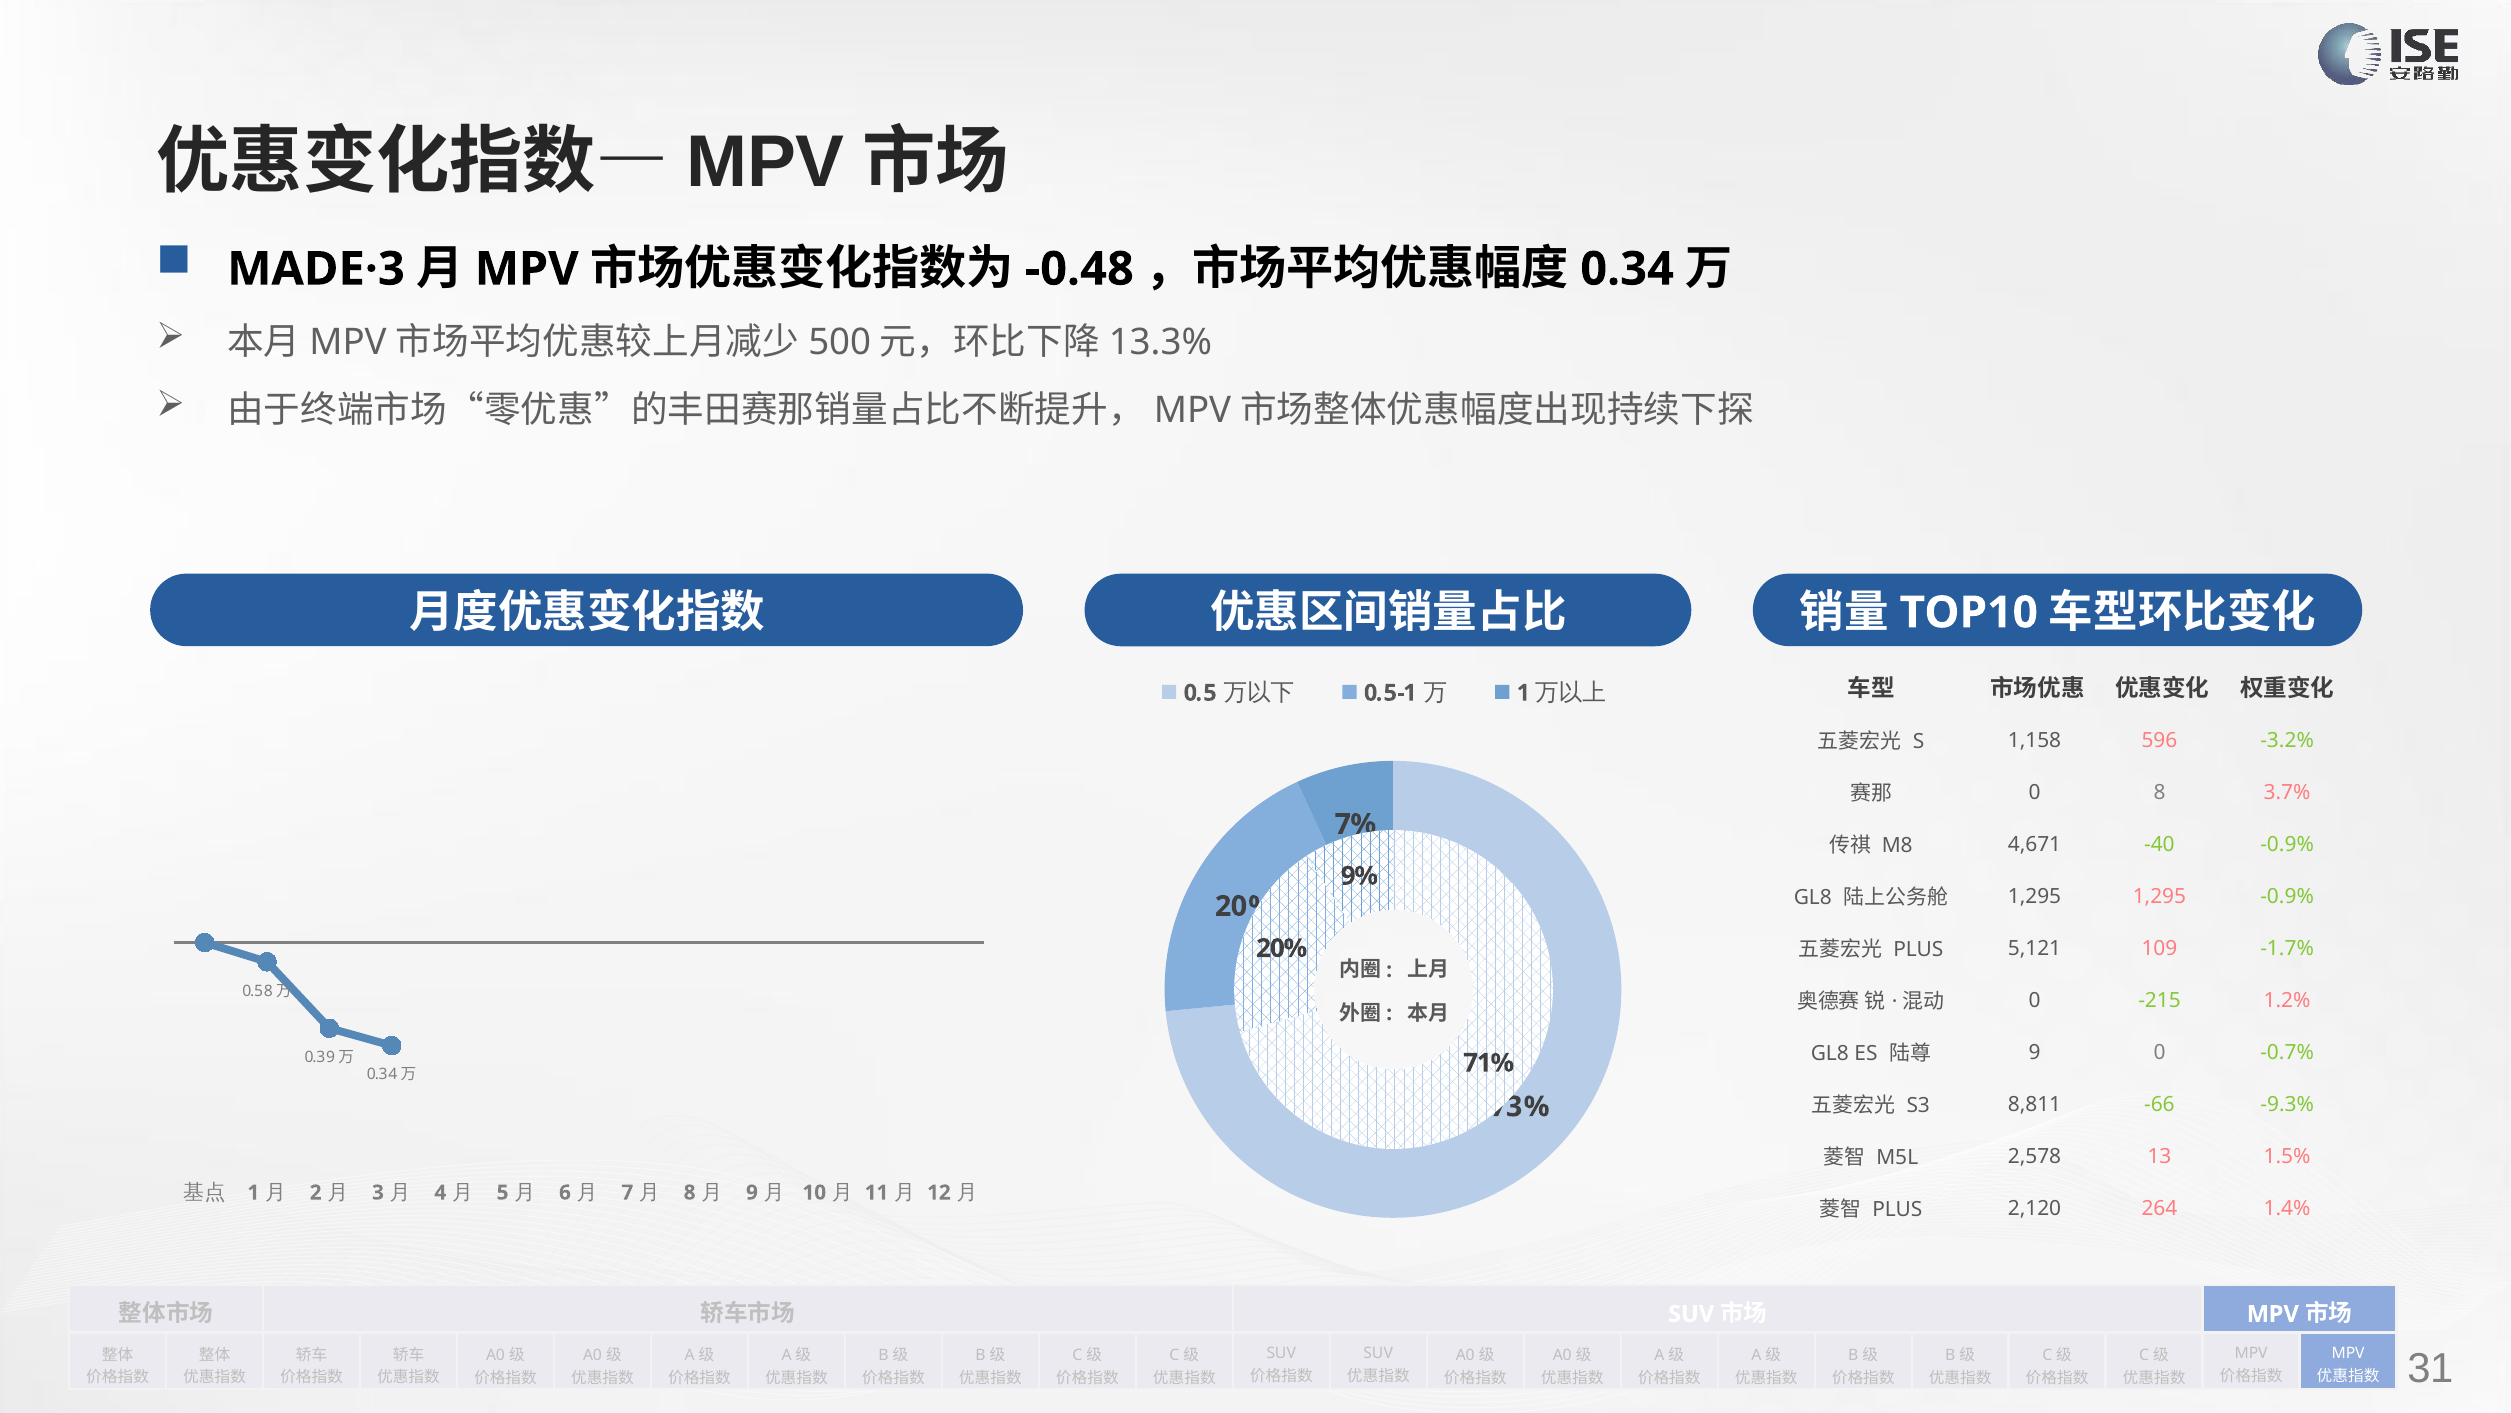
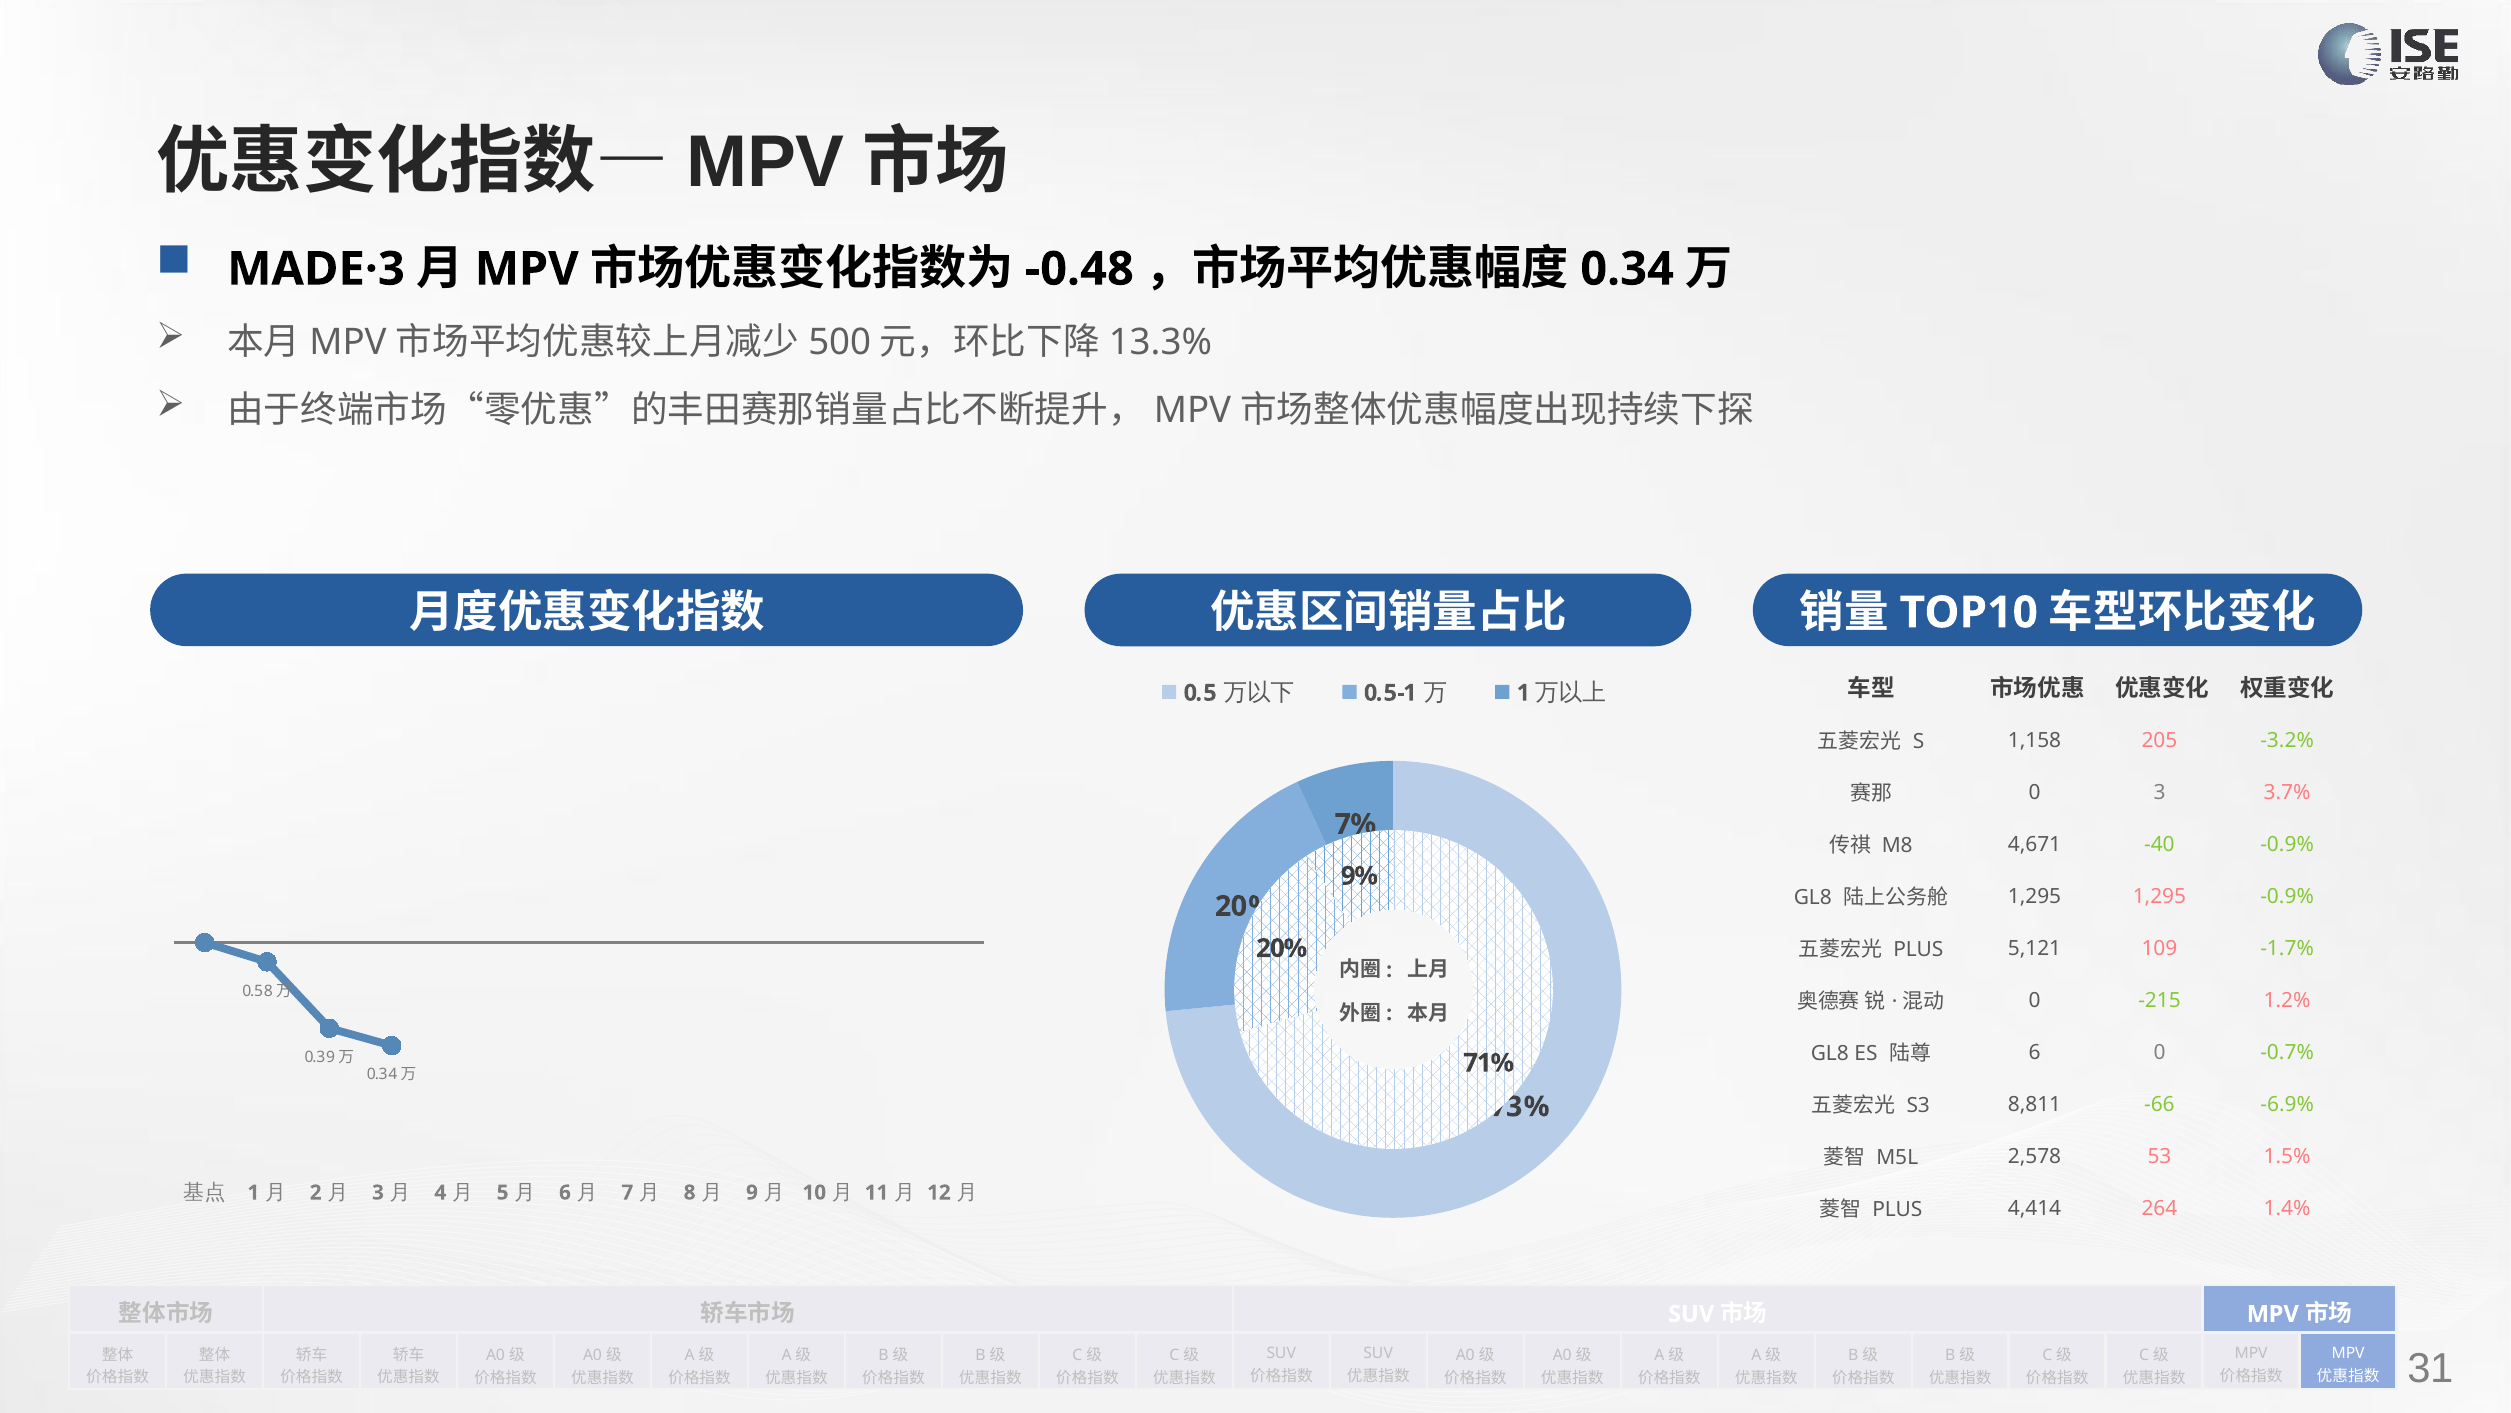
596: 596 -> 205
0 8: 8 -> 3
9 at (2035, 1052): 9 -> 6
-9.3%: -9.3% -> -6.9%
13: 13 -> 53
2,120: 2,120 -> 4,414
